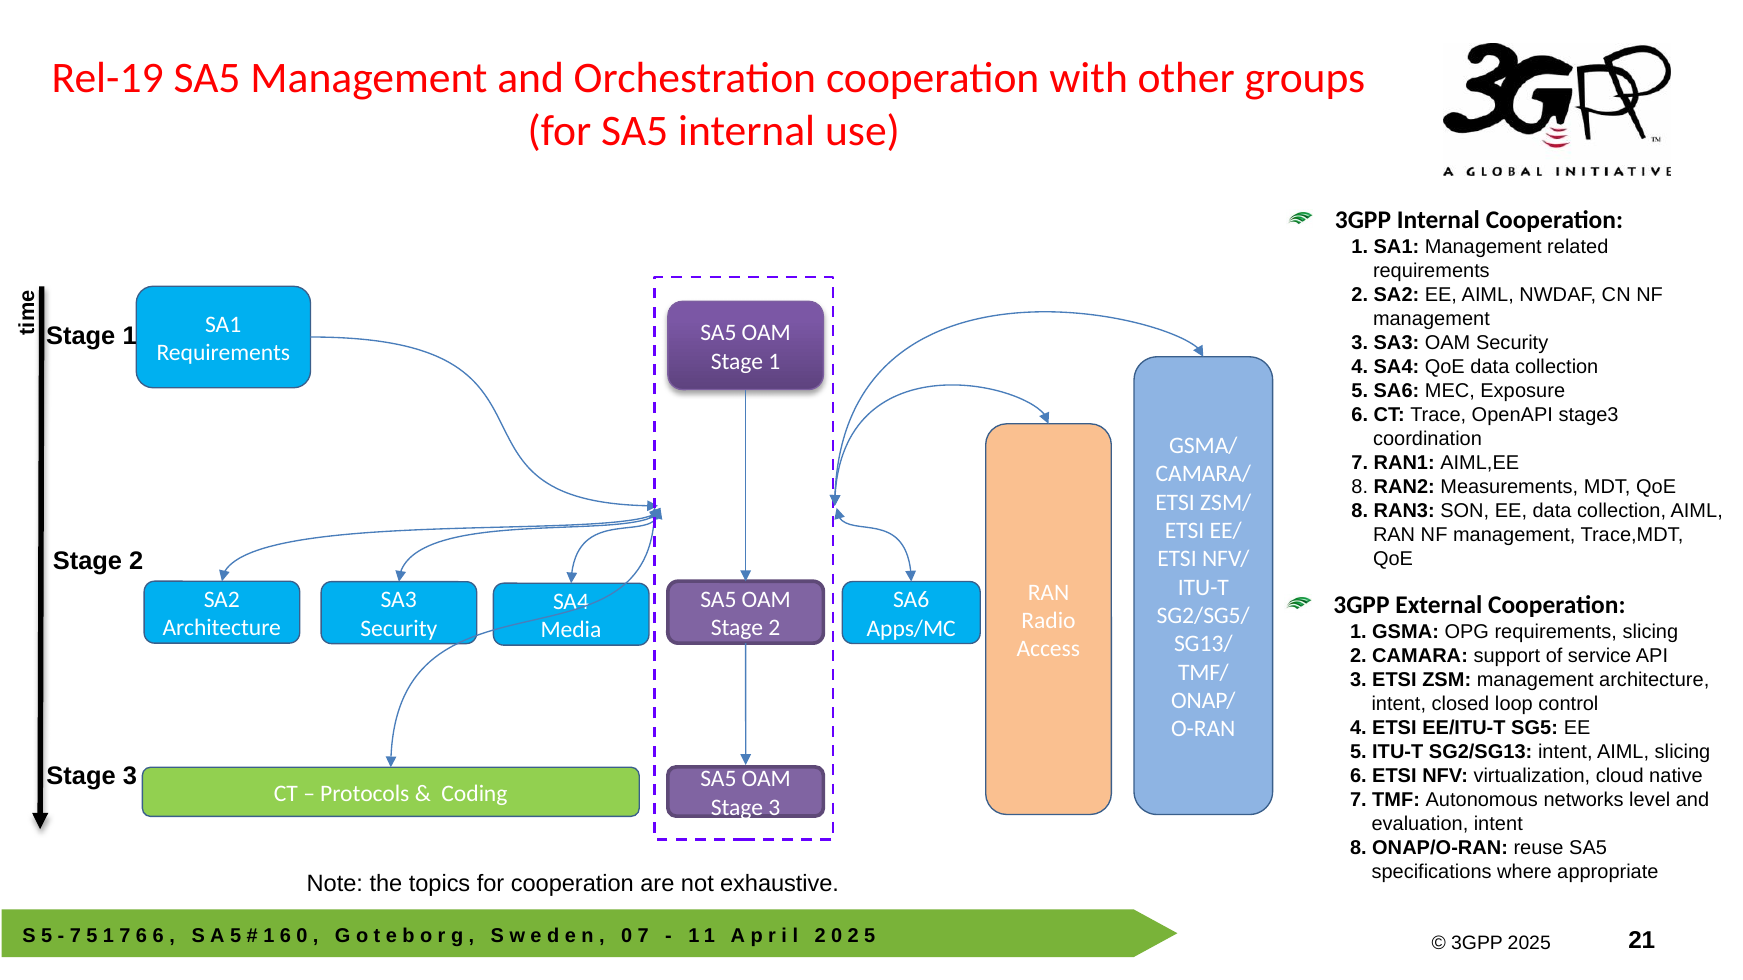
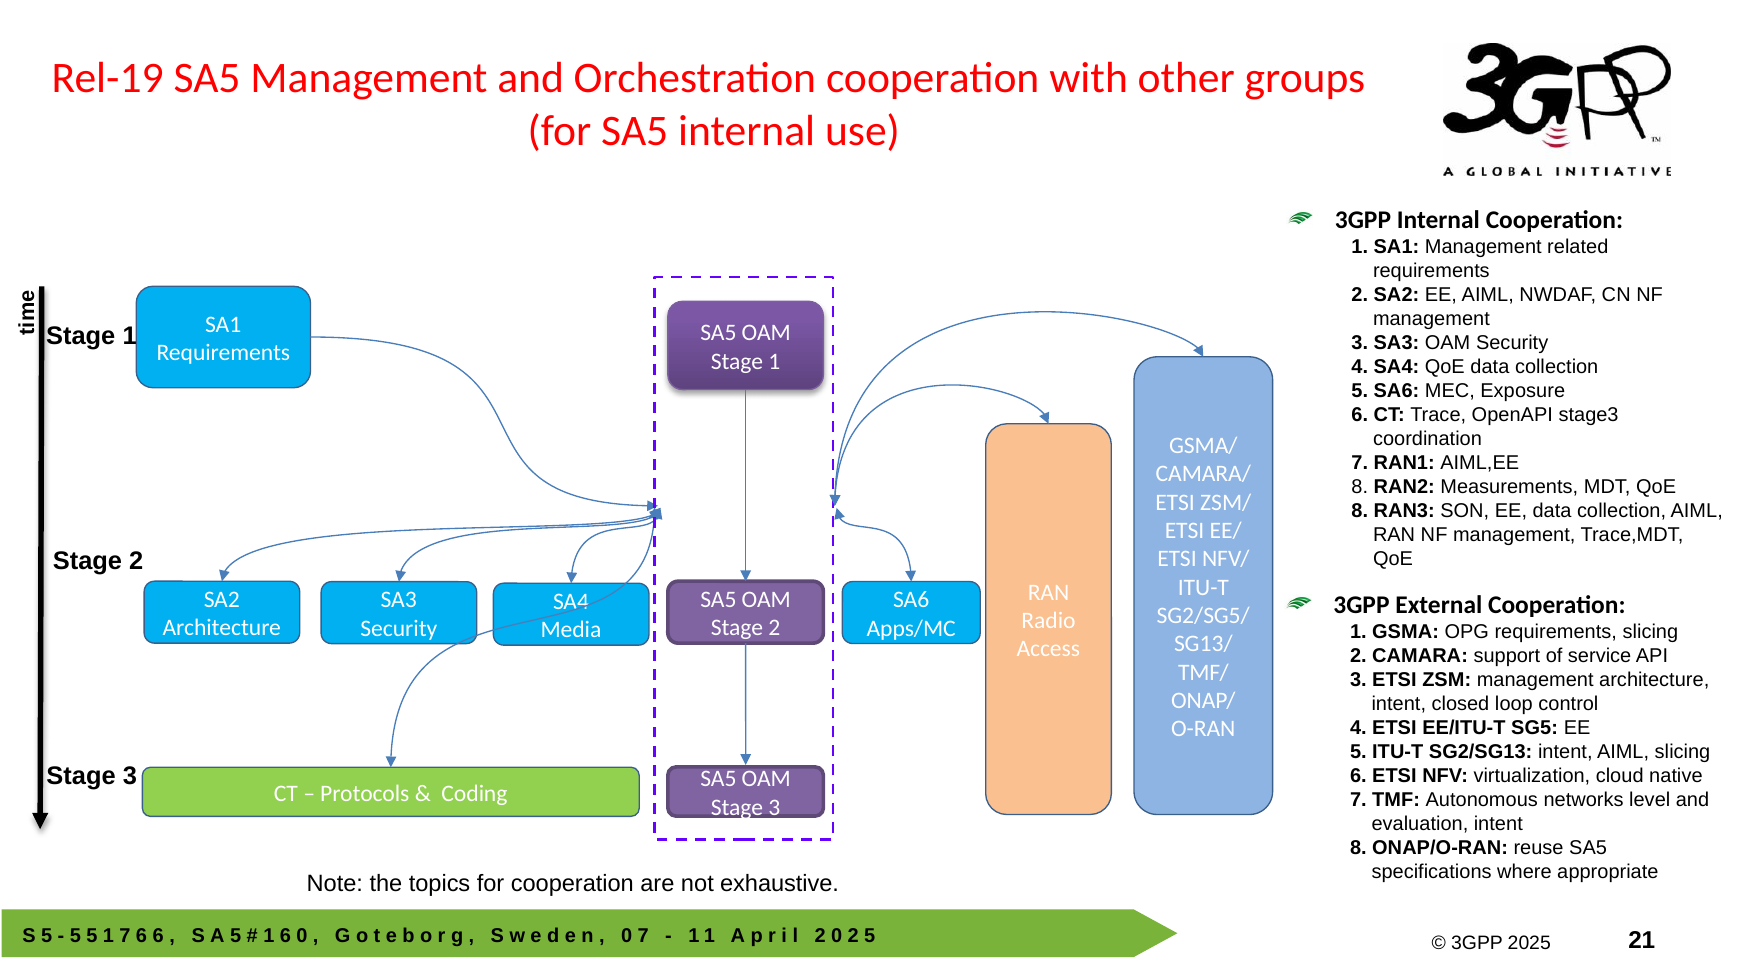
7 at (75, 936): 7 -> 5
